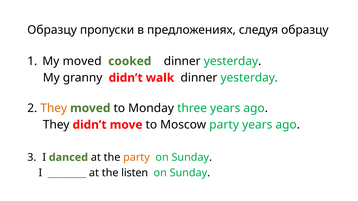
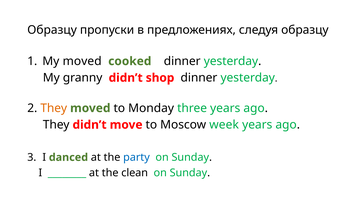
walk: walk -> shop
Moscow party: party -> week
party at (136, 158) colour: orange -> blue
listen: listen -> clean
